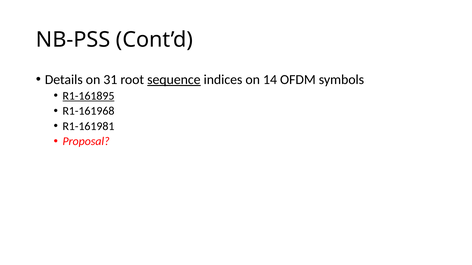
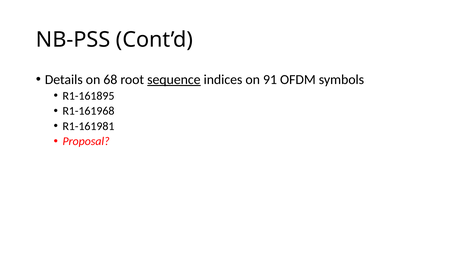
31: 31 -> 68
14: 14 -> 91
R1-161895 underline: present -> none
